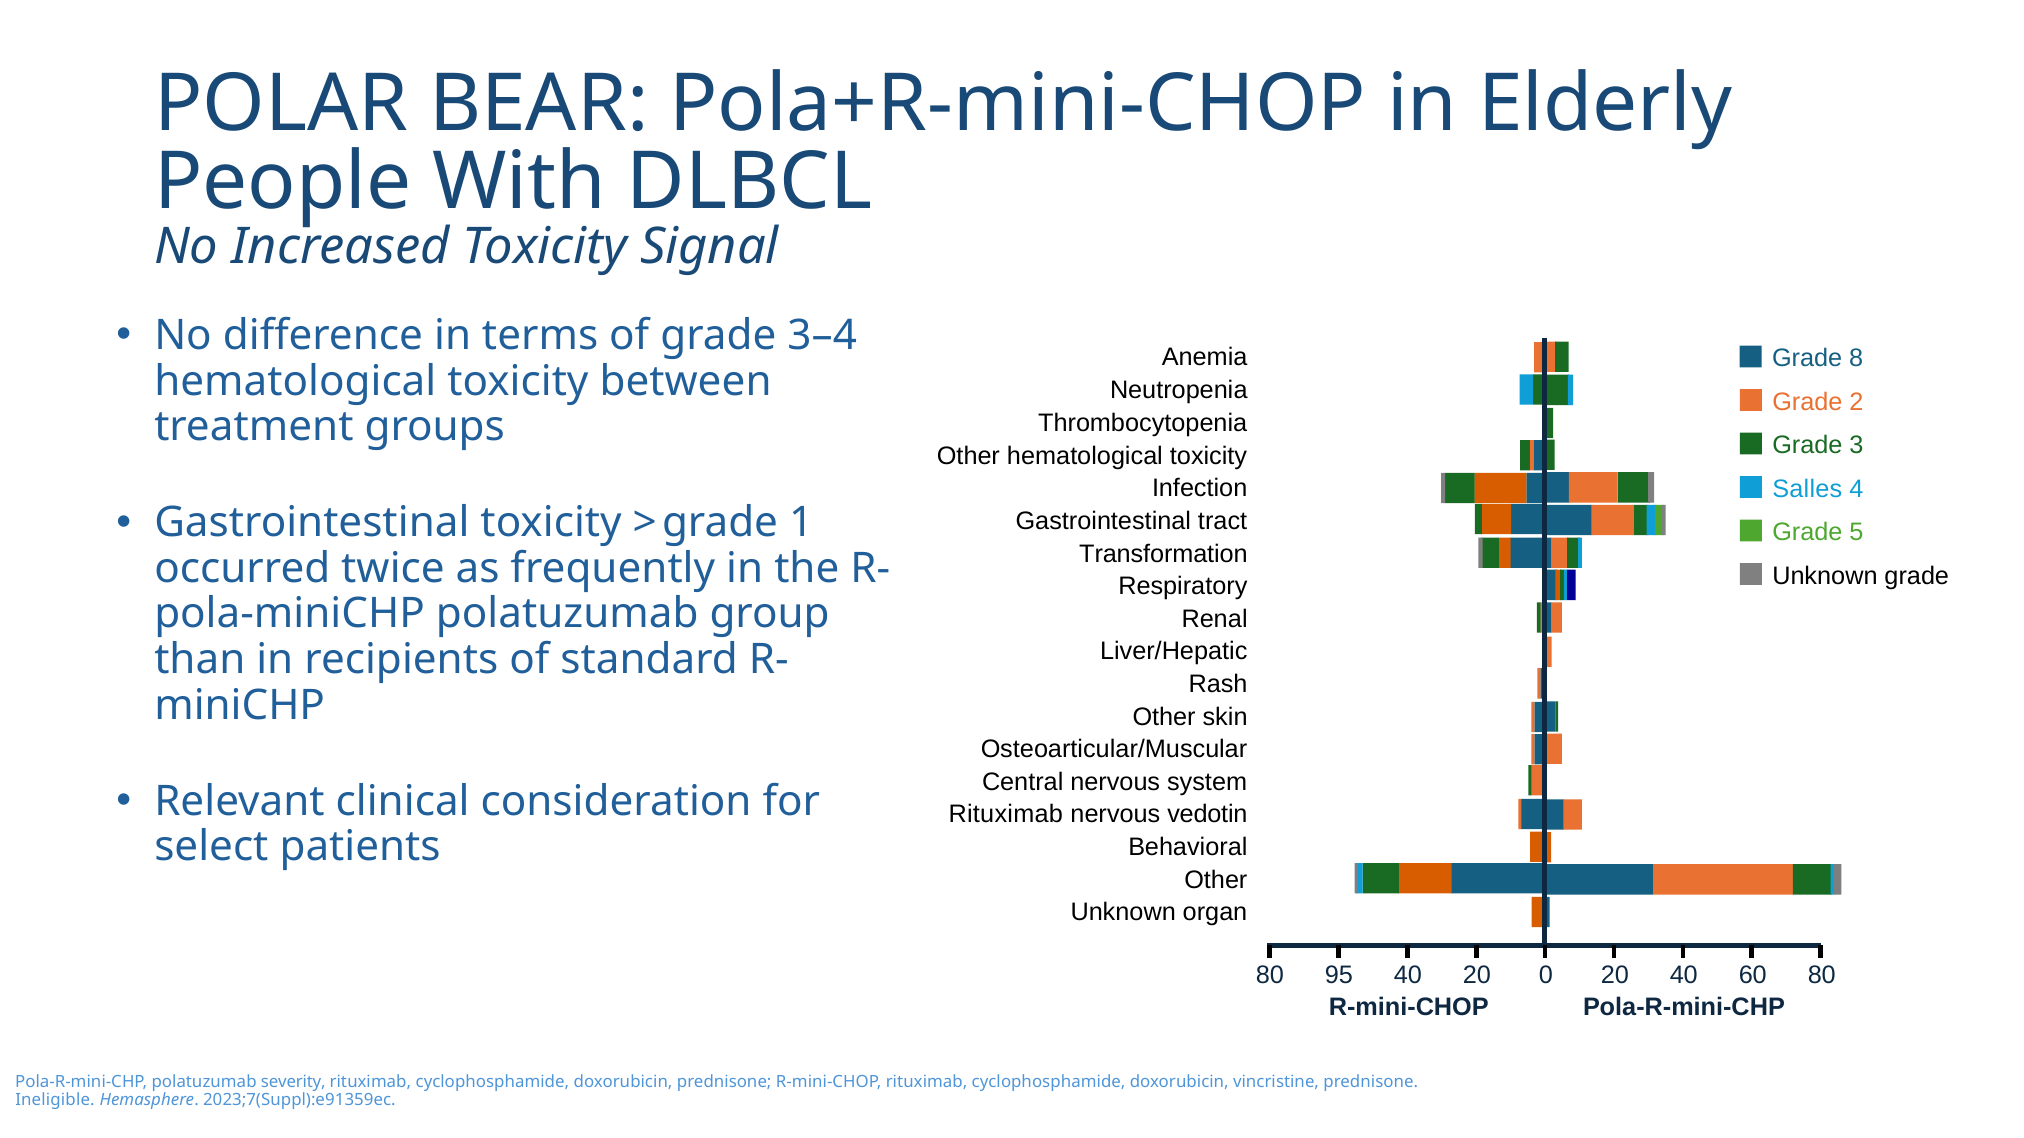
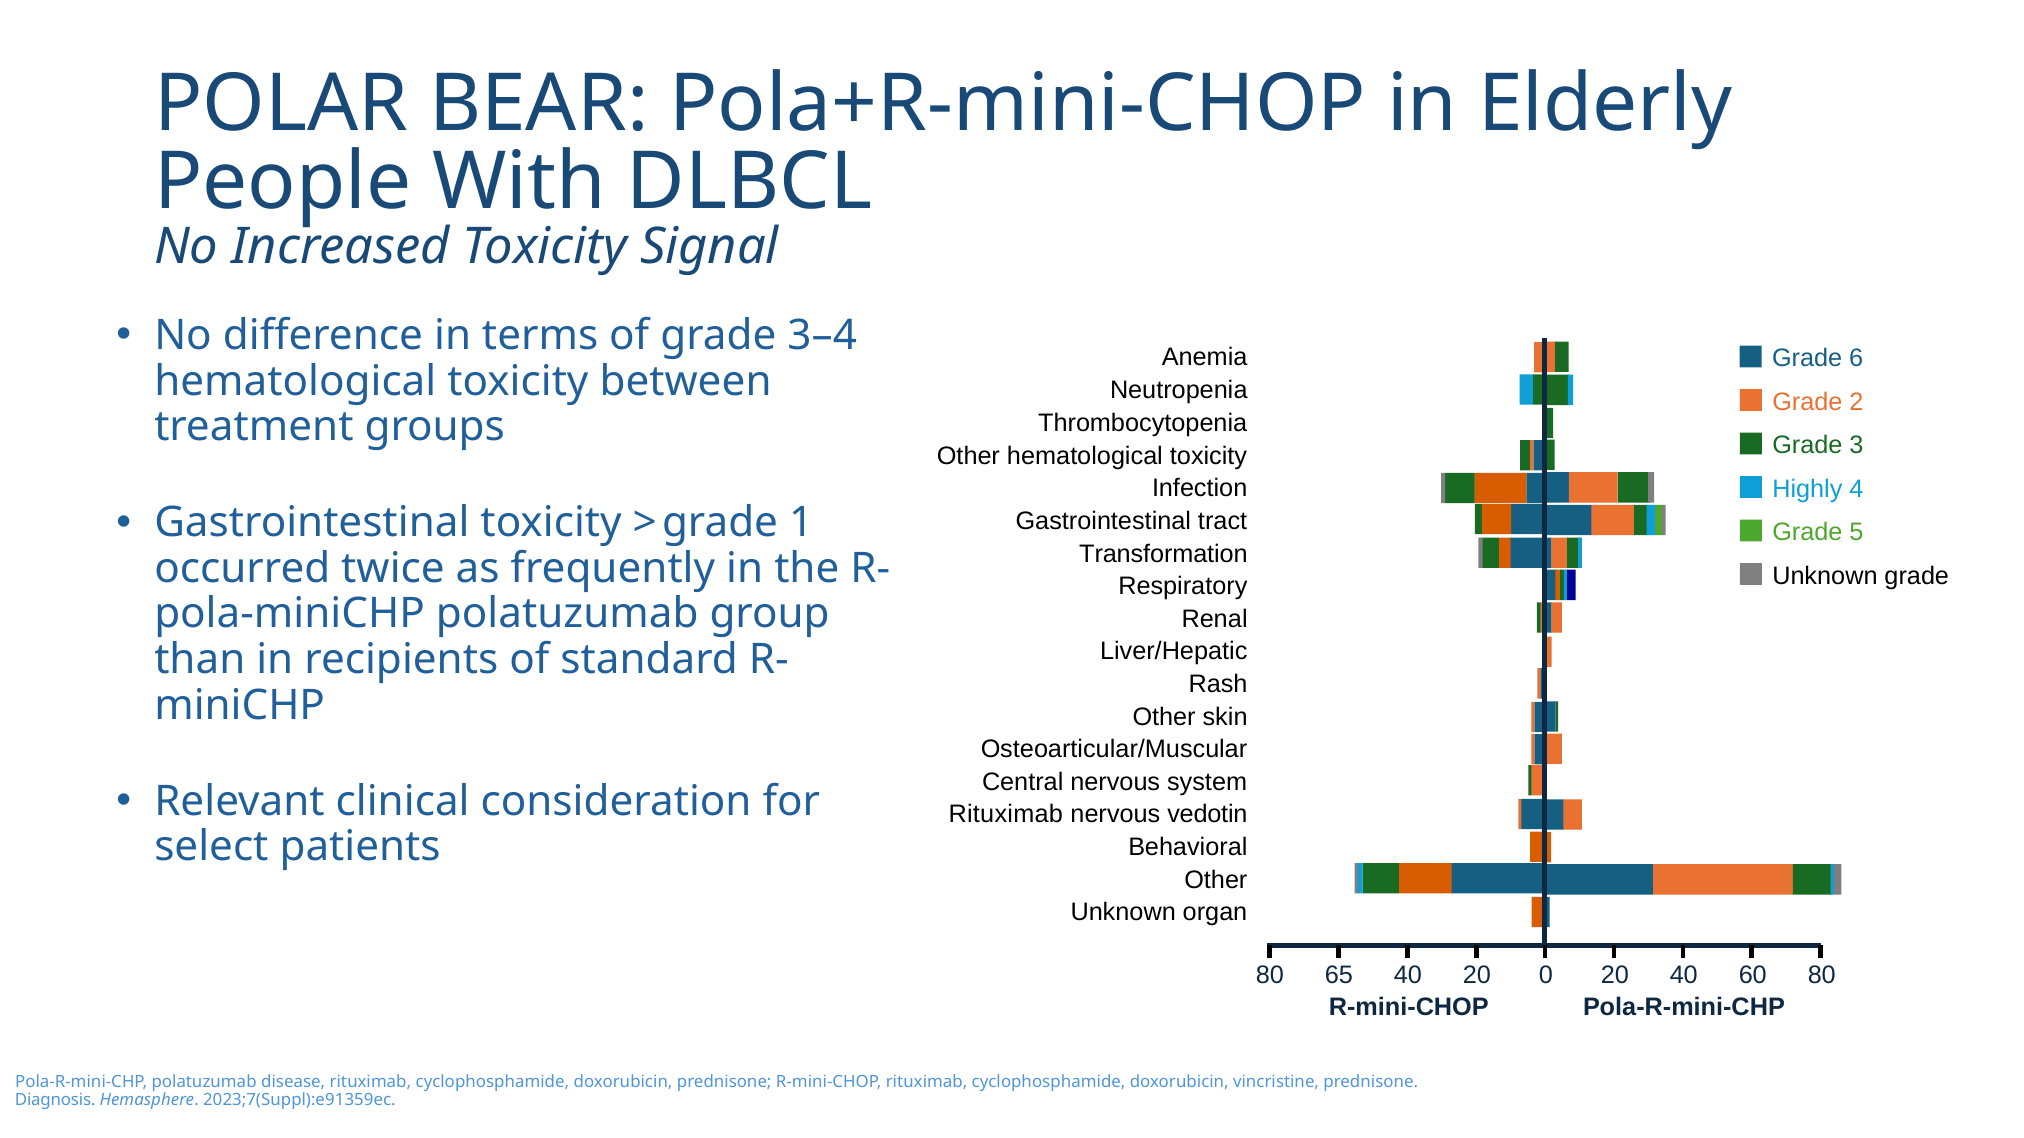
8: 8 -> 6
Salles: Salles -> Highly
95: 95 -> 65
severity: severity -> disease
Ineligible: Ineligible -> Diagnosis
